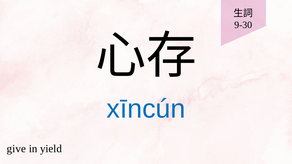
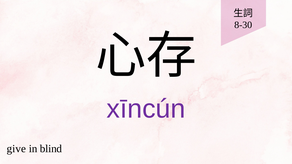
9-30: 9-30 -> 8-30
xīncún colour: blue -> purple
yield: yield -> blind
